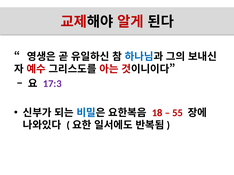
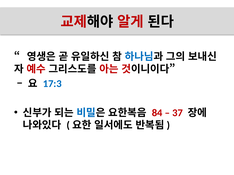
17:3 colour: purple -> blue
18: 18 -> 84
55: 55 -> 37
